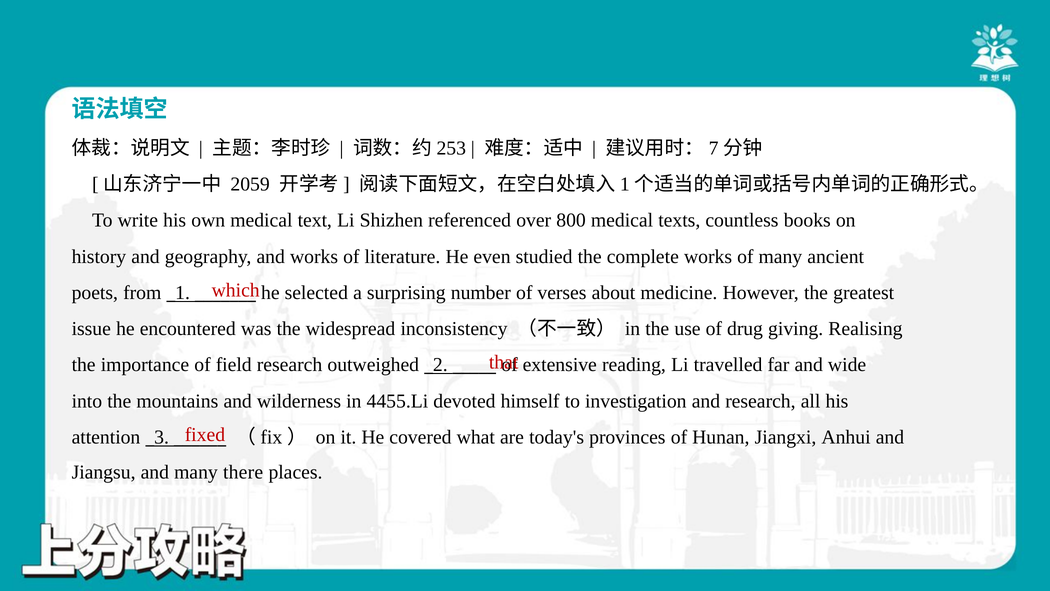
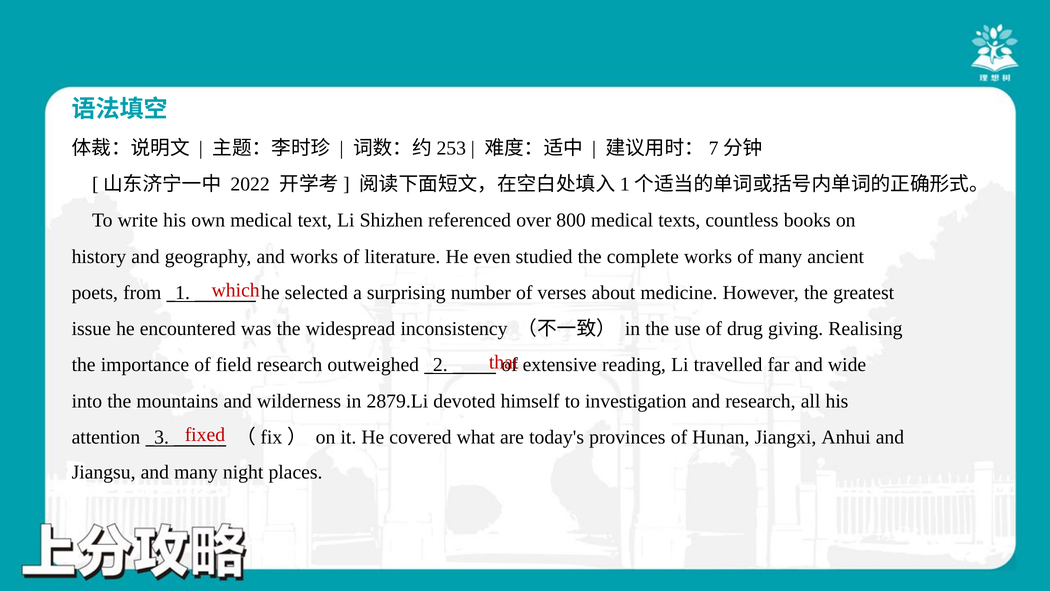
2059: 2059 -> 2022
4455.Li: 4455.Li -> 2879.Li
there: there -> night
